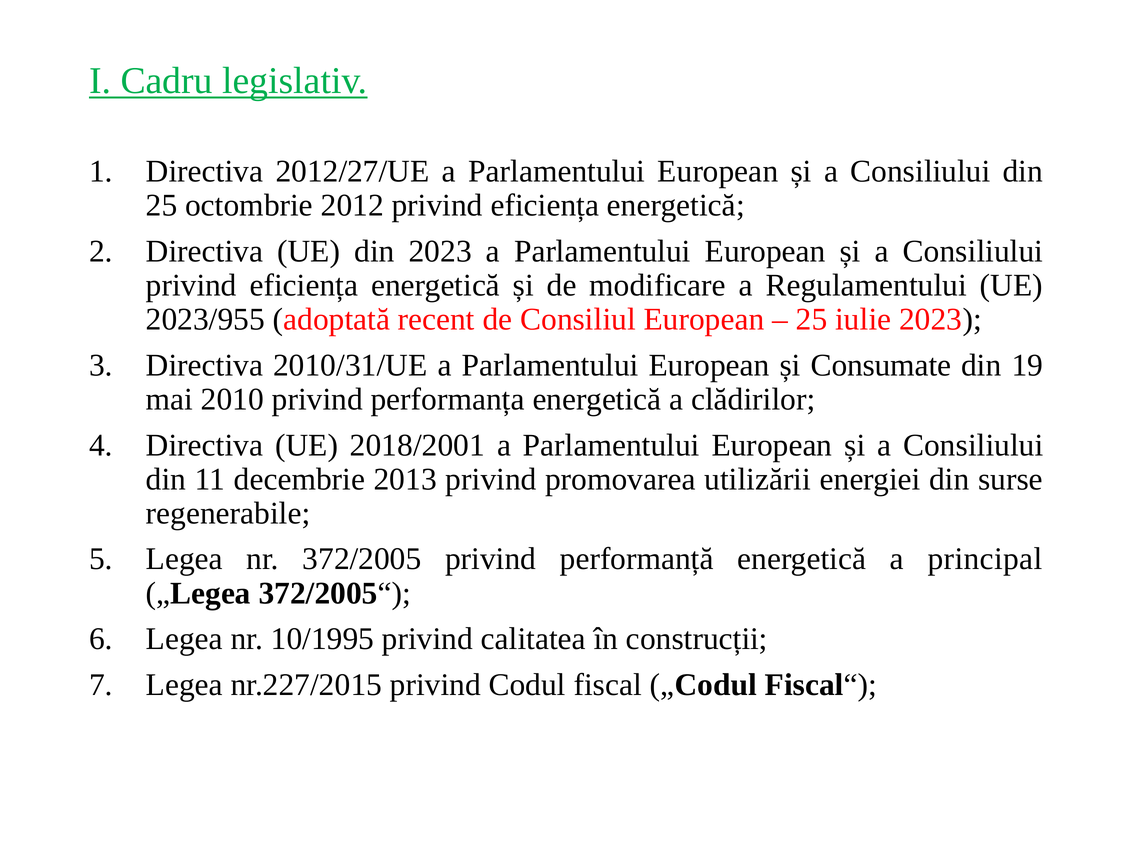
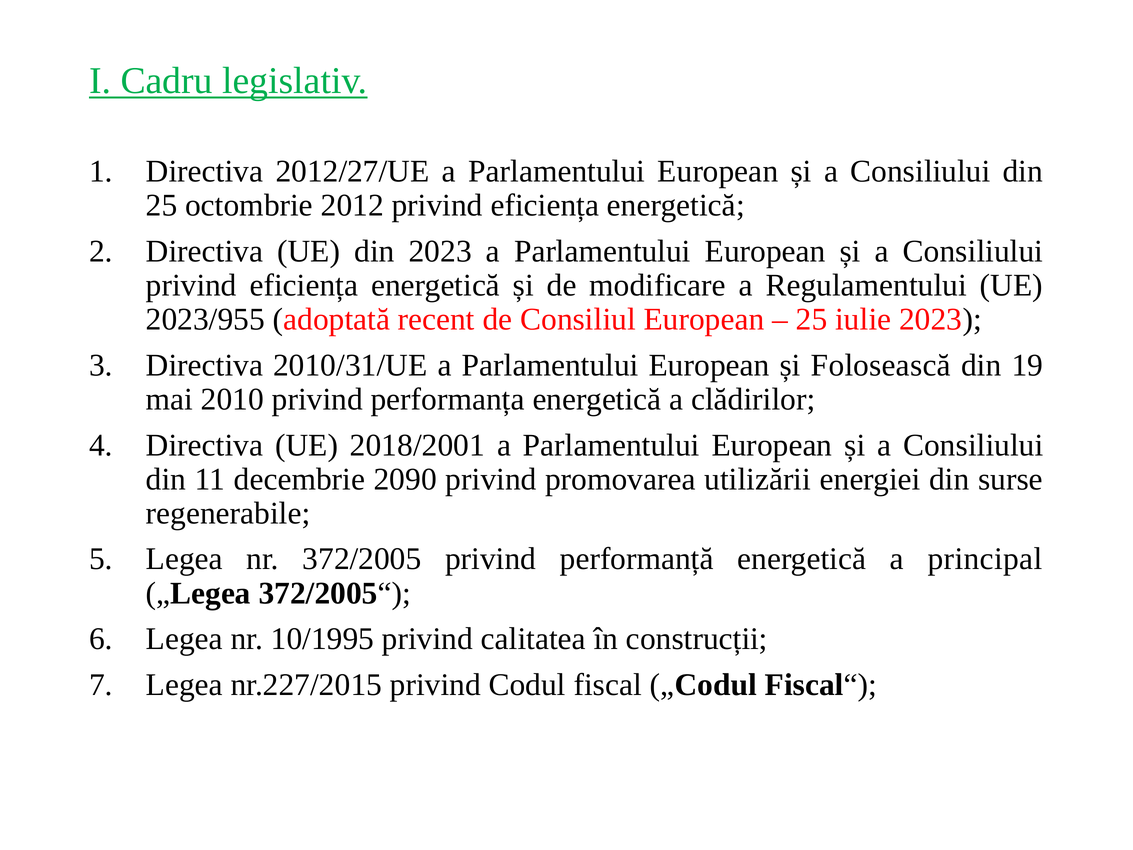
Consumate: Consumate -> Folosească
2013: 2013 -> 2090
